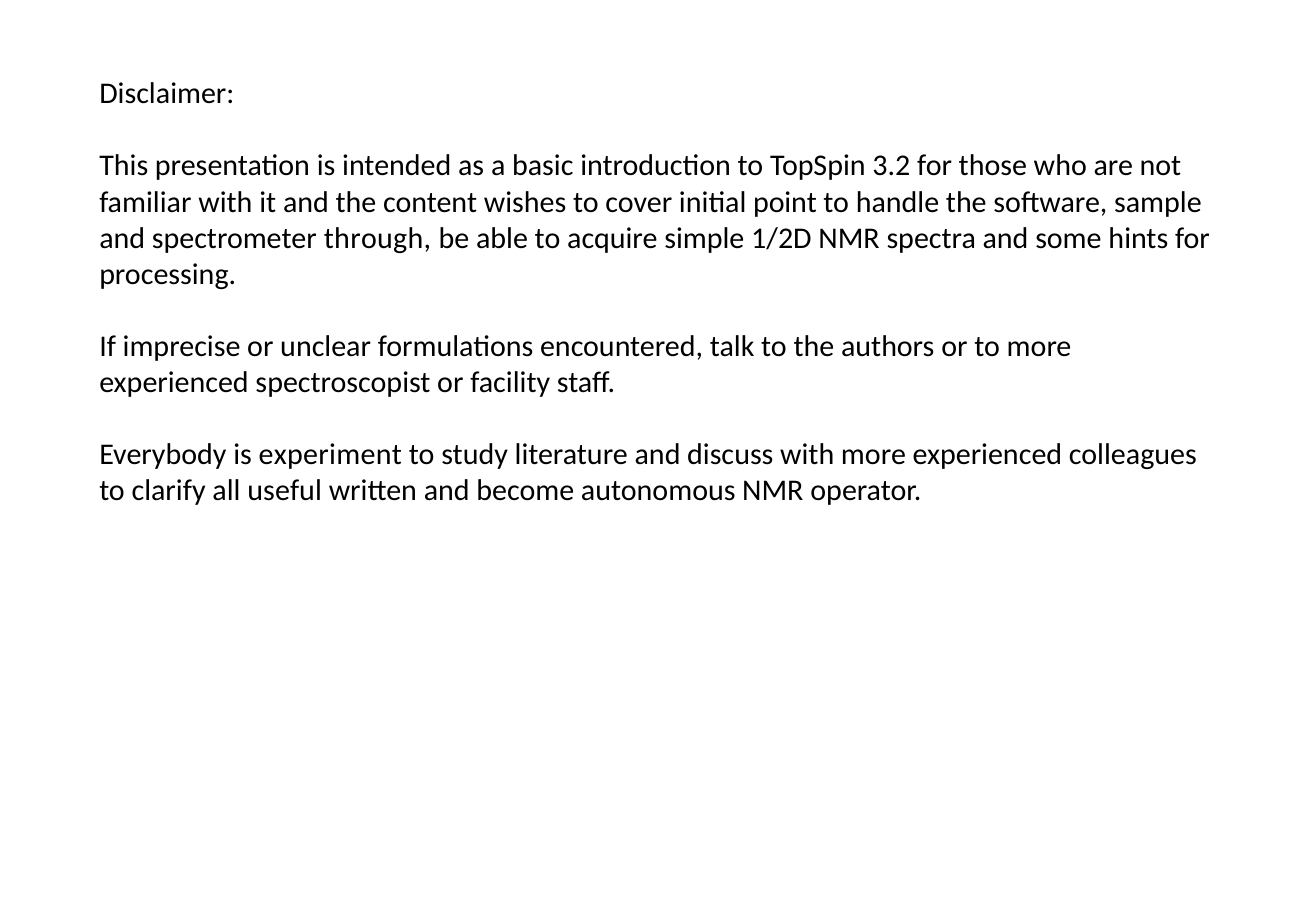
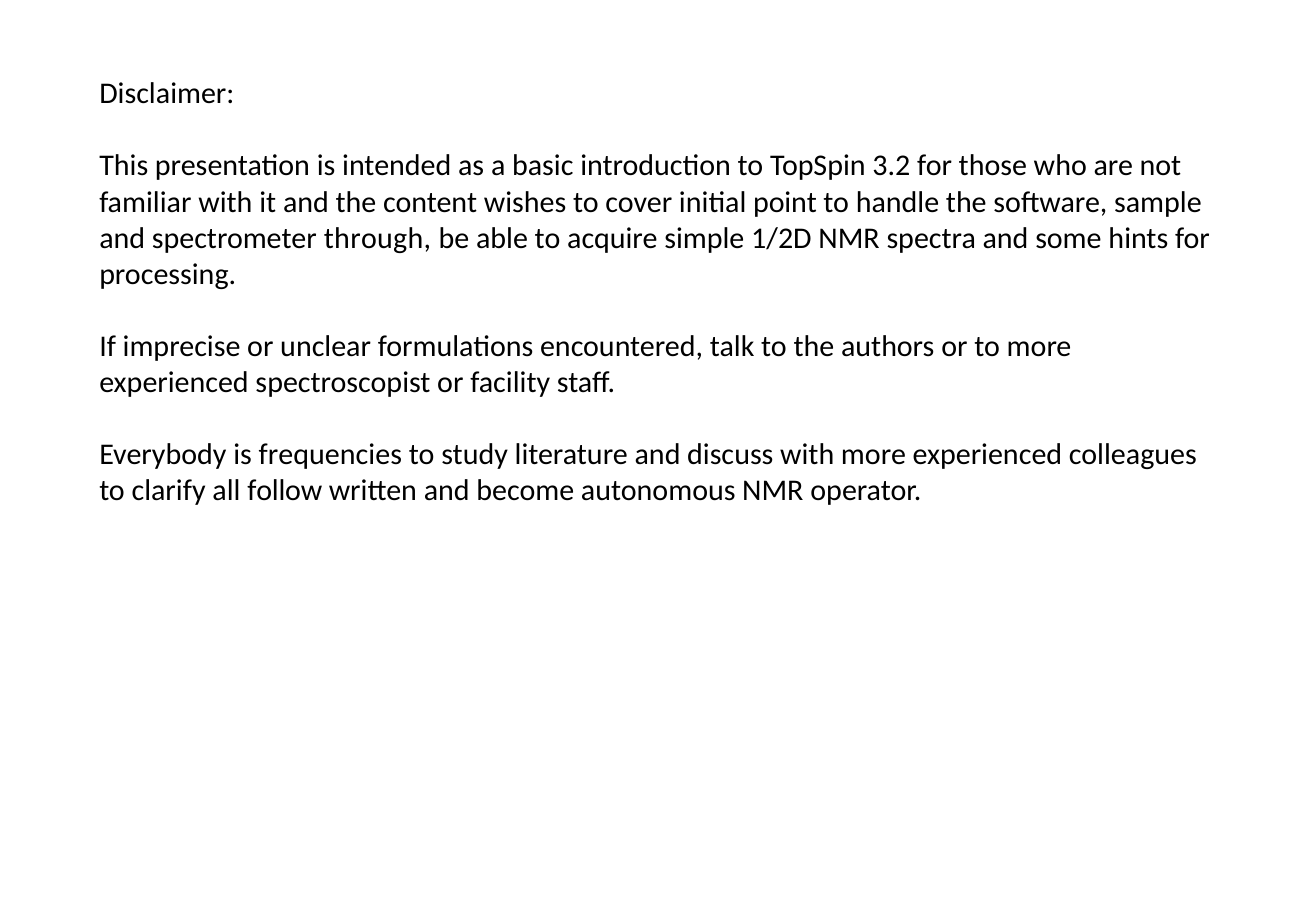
experiment: experiment -> frequencies
useful: useful -> follow
